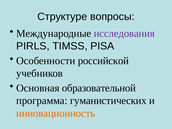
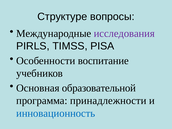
российской: российской -> воспитание
гуманистических: гуманистических -> принадлежности
инновационность colour: orange -> blue
